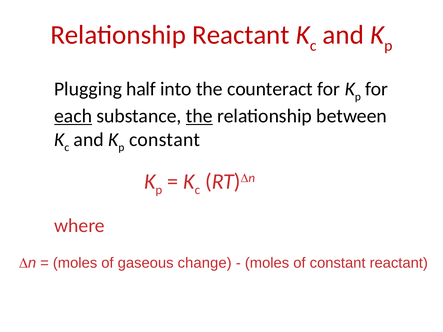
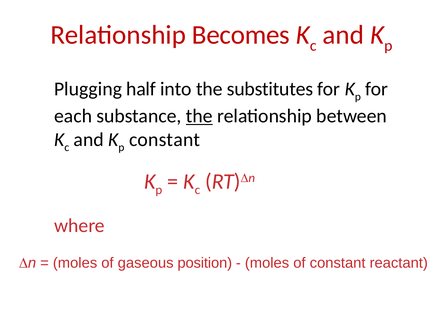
Relationship Reactant: Reactant -> Becomes
counteract: counteract -> substitutes
each underline: present -> none
change: change -> position
